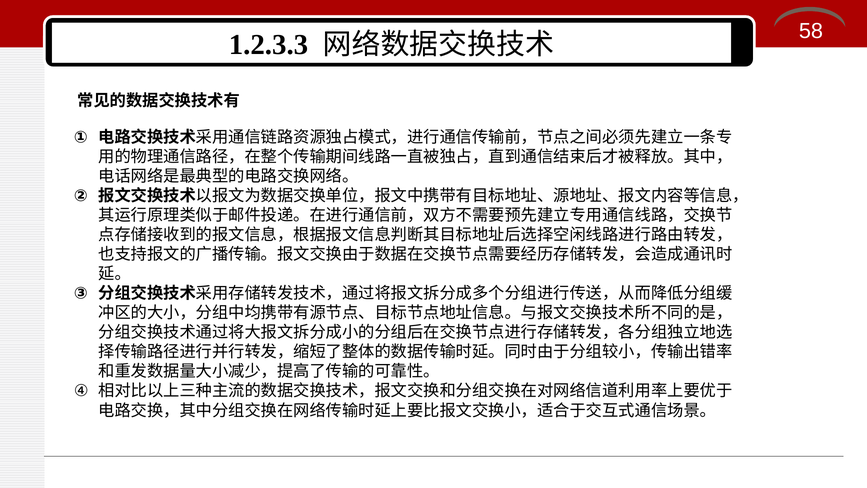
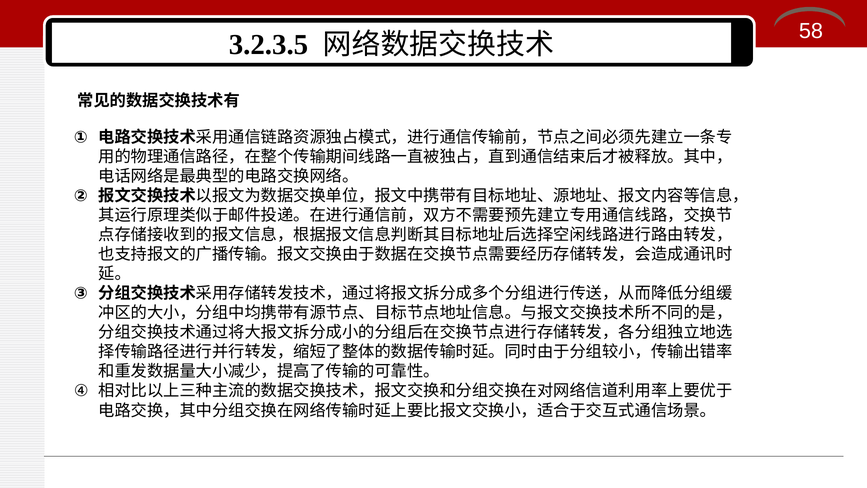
1.2.3.3: 1.2.3.3 -> 3.2.3.5
